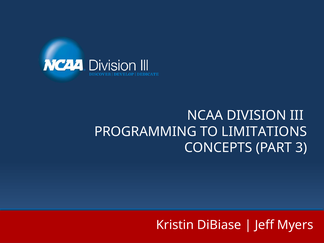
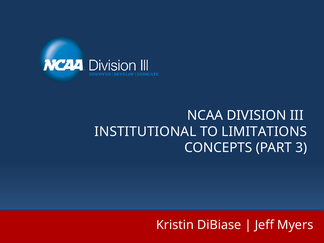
PROGRAMMING: PROGRAMMING -> INSTITUTIONAL
